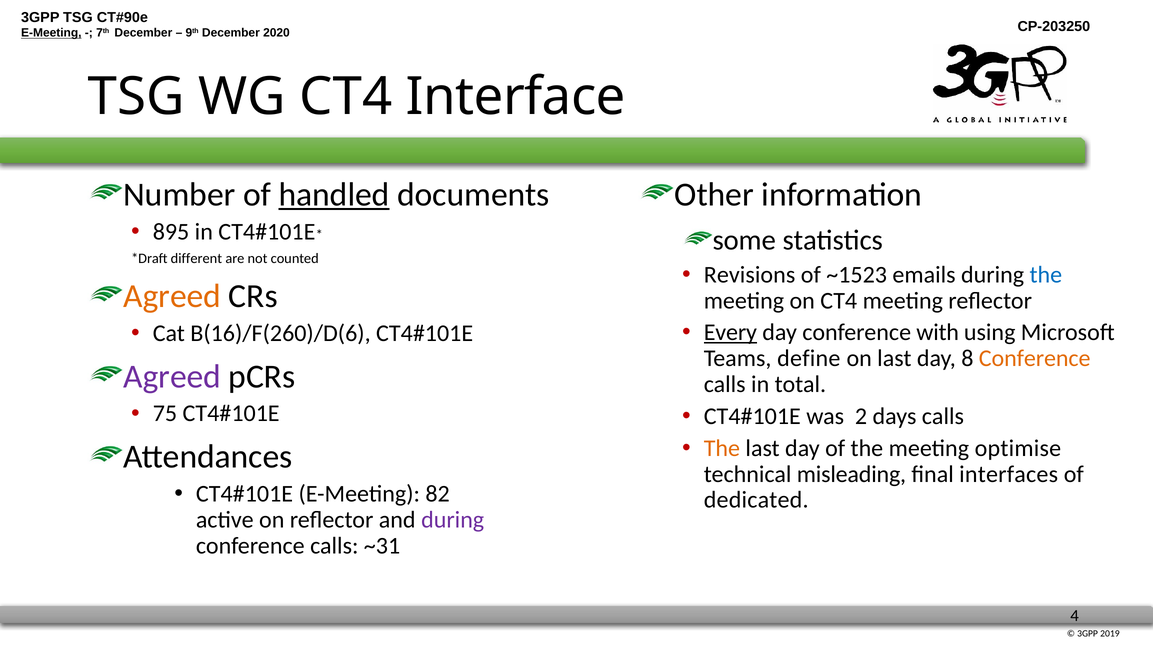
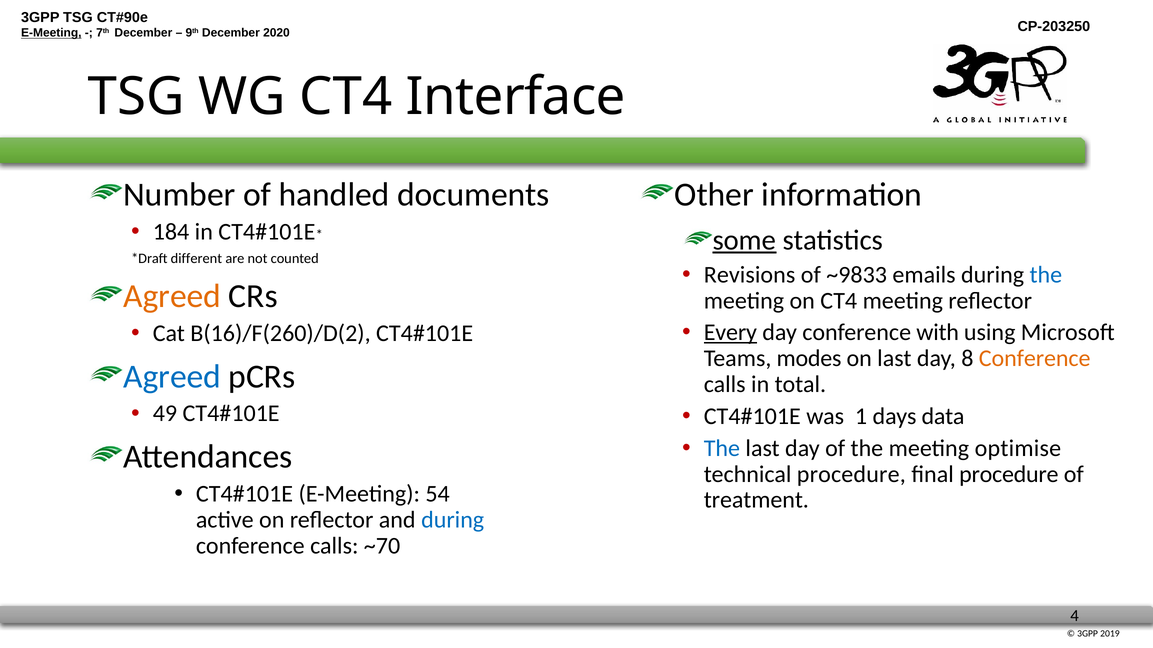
handled underline: present -> none
895: 895 -> 184
some underline: none -> present
~1523: ~1523 -> ~9833
B(16)/F(260)/D(6: B(16)/F(260)/D(6 -> B(16)/F(260)/D(2
define: define -> modes
Agreed at (172, 377) colour: purple -> blue
75: 75 -> 49
2: 2 -> 1
days calls: calls -> data
The at (722, 449) colour: orange -> blue
technical misleading: misleading -> procedure
final interfaces: interfaces -> procedure
82: 82 -> 54
dedicated: dedicated -> treatment
during at (453, 520) colour: purple -> blue
~31: ~31 -> ~70
